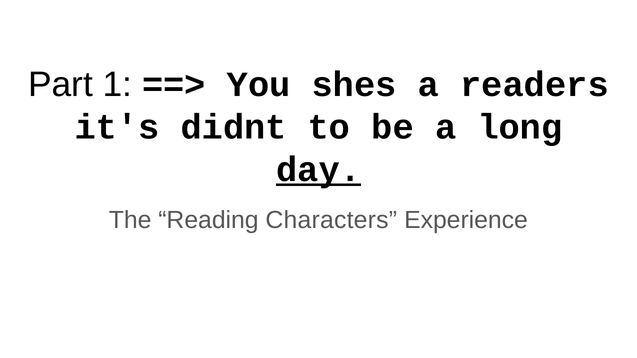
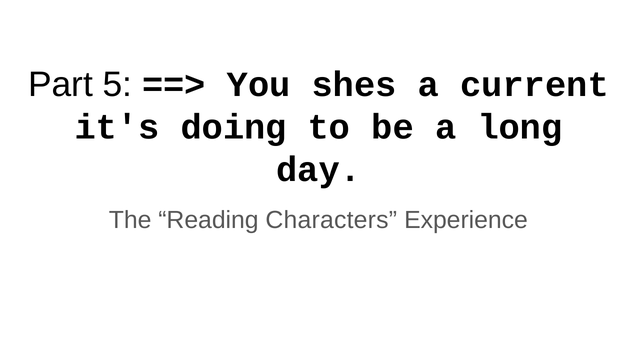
1: 1 -> 5
readers: readers -> current
didnt: didnt -> doing
day underline: present -> none
